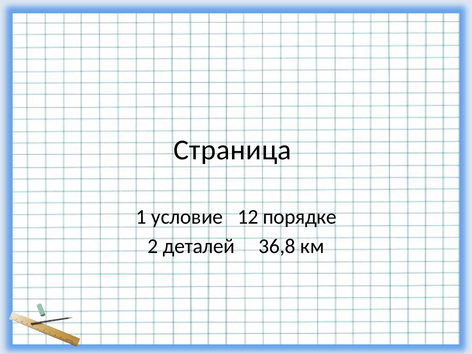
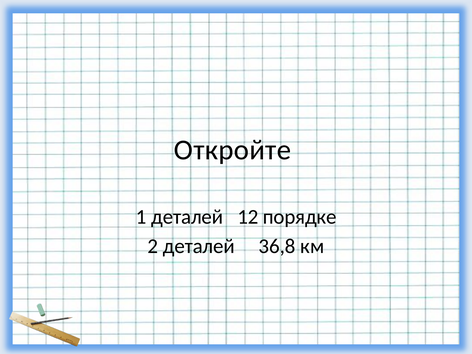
Страница: Страница -> Откройте
1 условие: условие -> деталей
